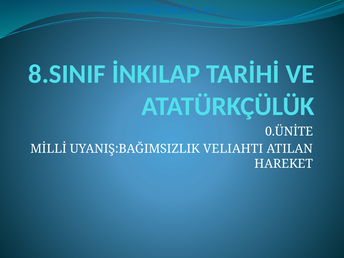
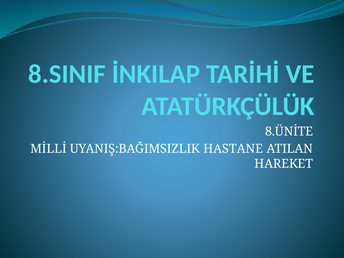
0.ÜNİTE: 0.ÜNİTE -> 8.ÜNİTE
VELIAHTI: VELIAHTI -> HASTANE
